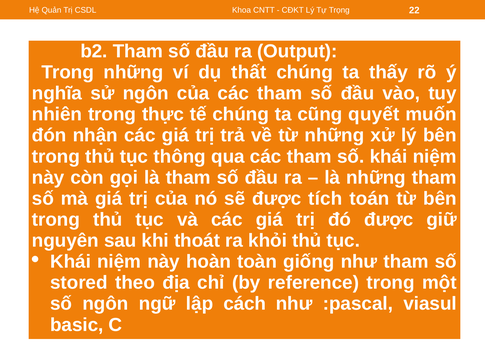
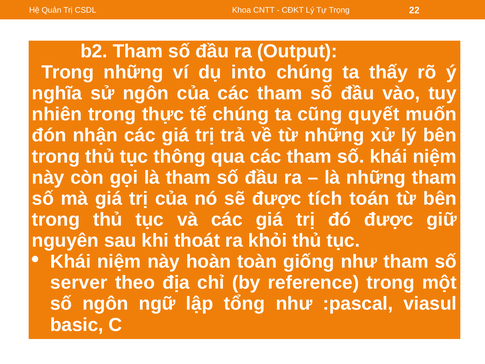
thất: thất -> into
stored: stored -> server
cách: cách -> tổng
